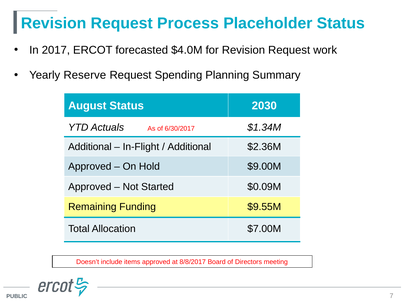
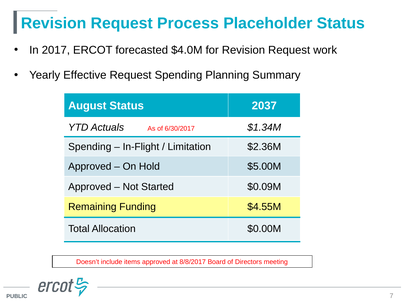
Reserve: Reserve -> Effective
2030: 2030 -> 2037
Additional at (90, 147): Additional -> Spending
Additional at (189, 147): Additional -> Limitation
$9.00M: $9.00M -> $5.00M
$9.55M: $9.55M -> $4.55M
$7.00M: $7.00M -> $0.00M
